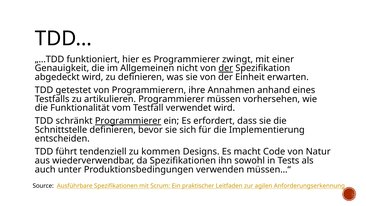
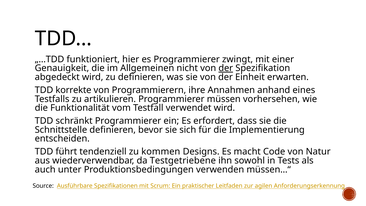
getestet: getestet -> korrekte
Programmierer at (128, 121) underline: present -> none
da Spezifikationen: Spezifikationen -> Testgetriebene
